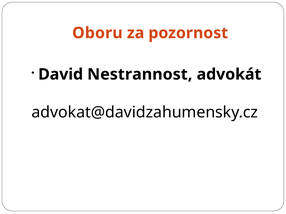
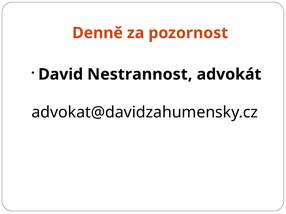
Oboru: Oboru -> Denně
